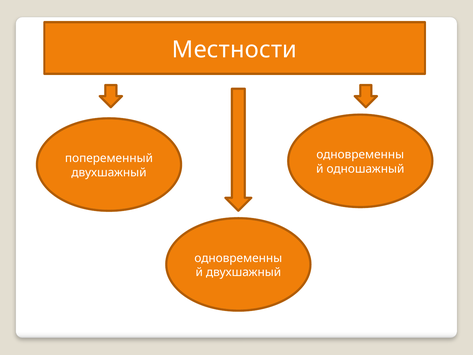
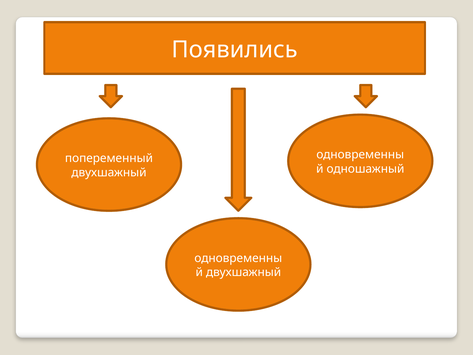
Местности: Местности -> Появились
